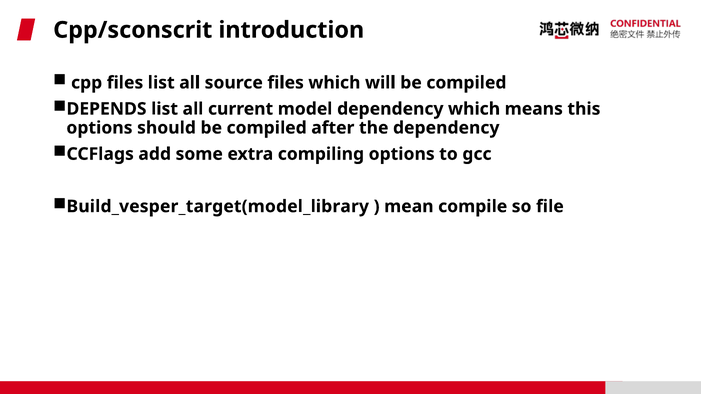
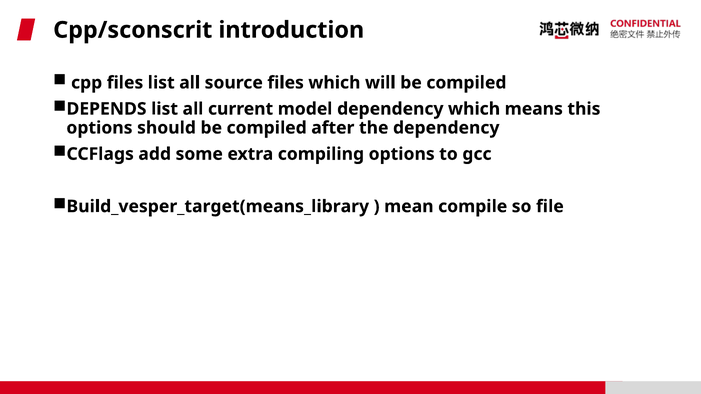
Build_vesper_target(model_library: Build_vesper_target(model_library -> Build_vesper_target(means_library
